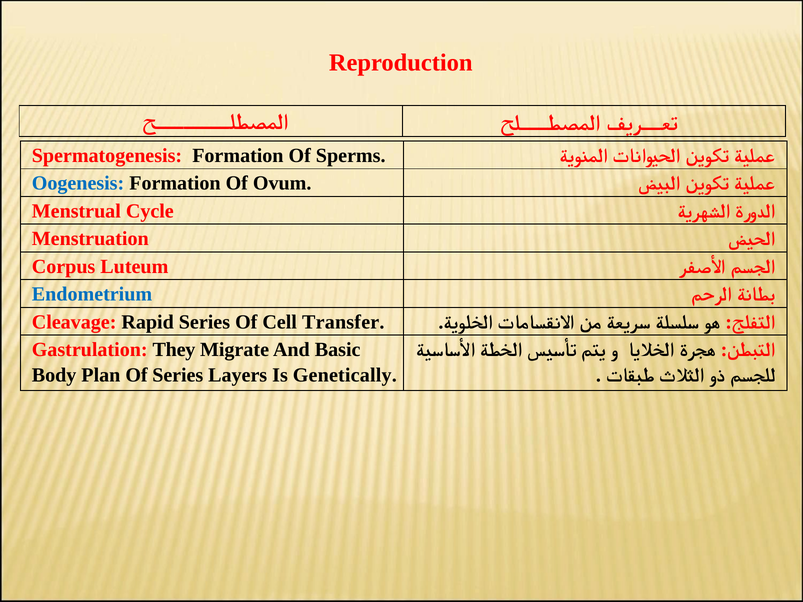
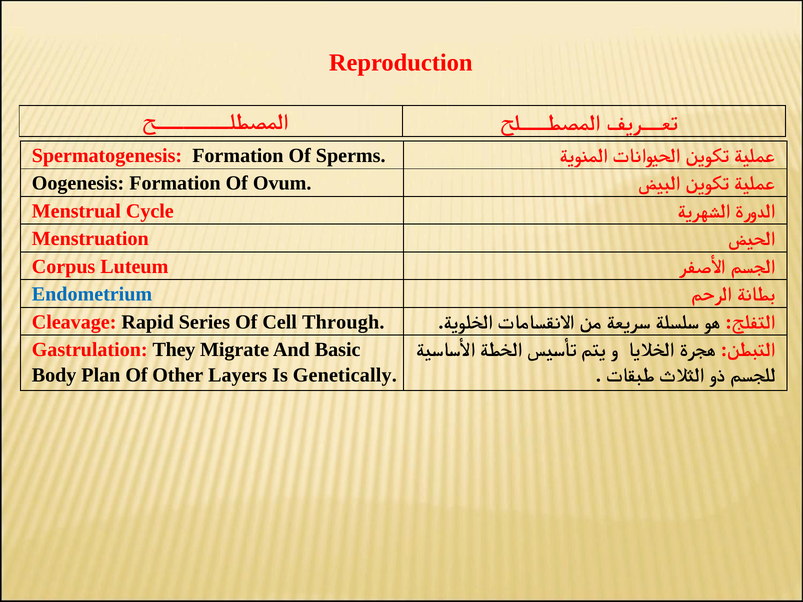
Oogenesis colour: blue -> black
Transfer: Transfer -> Through
Of Series: Series -> Other
